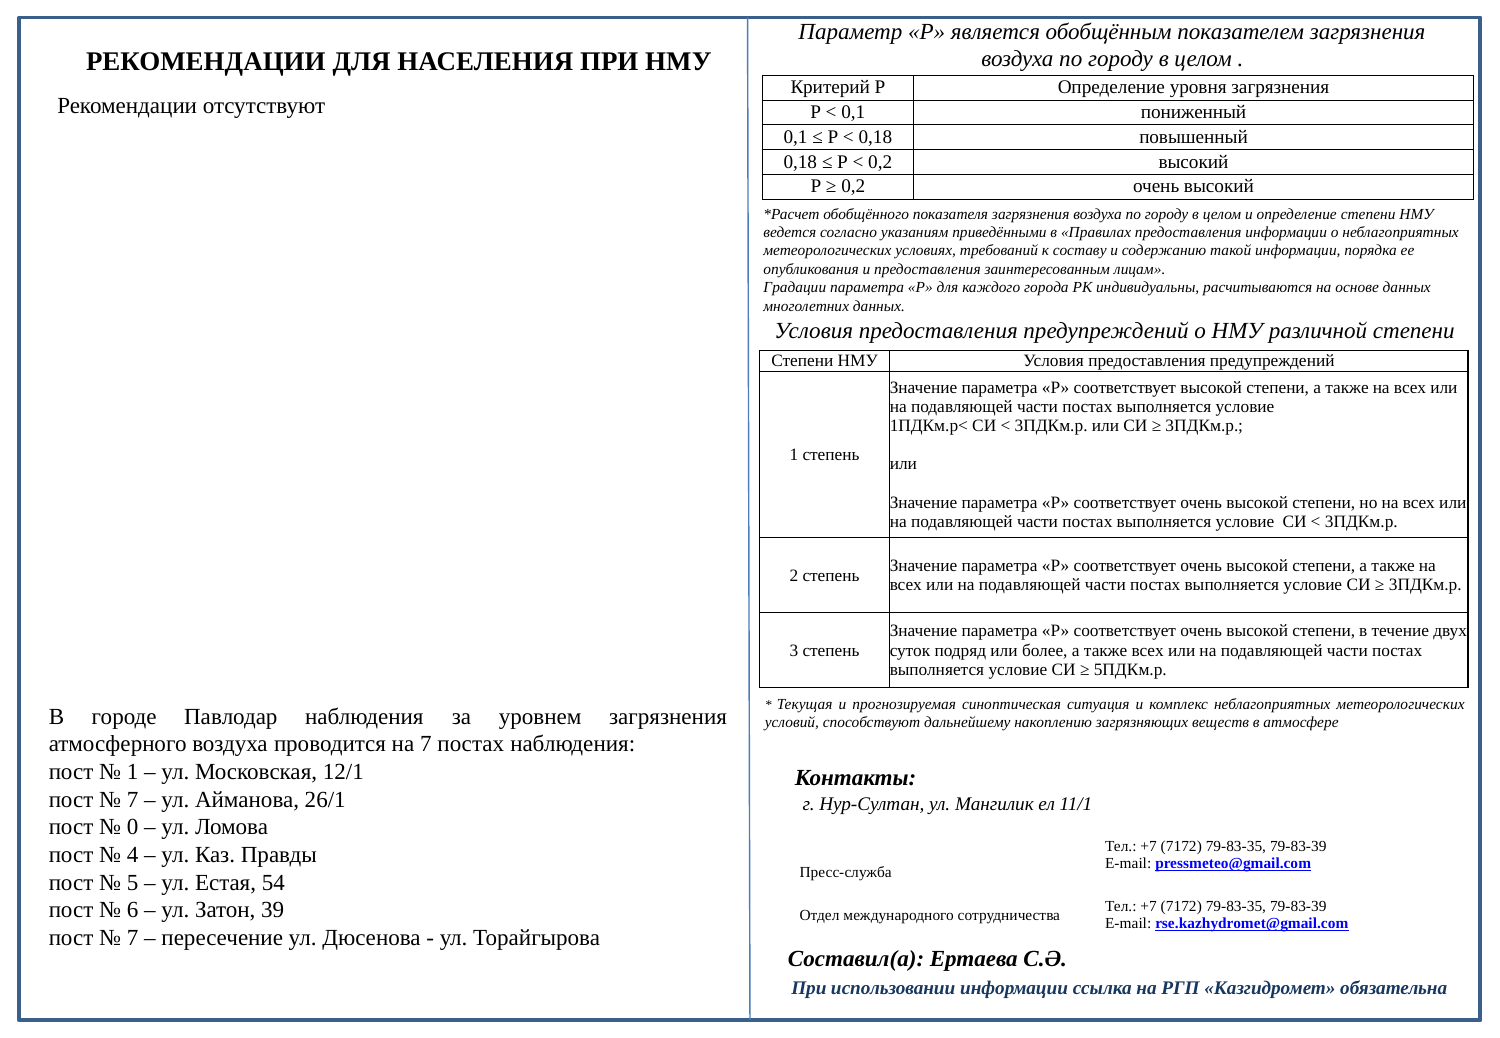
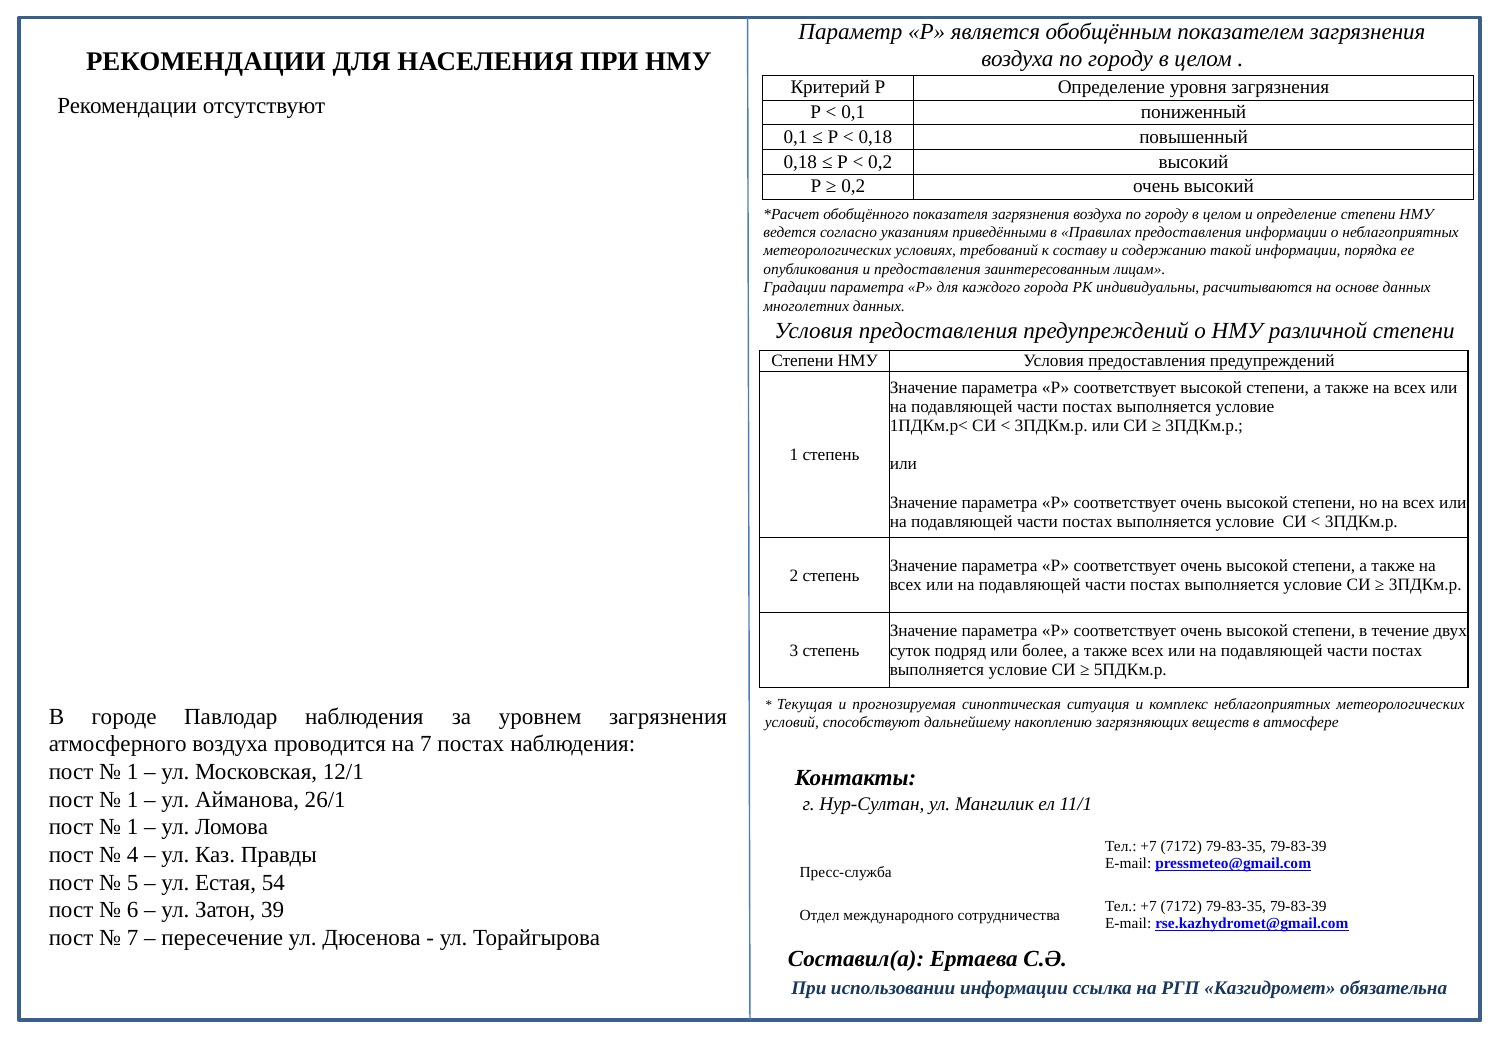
7 at (133, 800): 7 -> 1
0 at (133, 828): 0 -> 1
